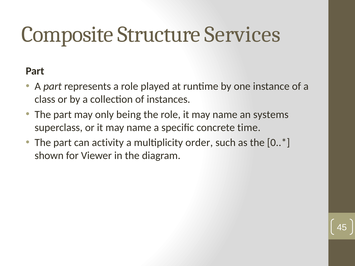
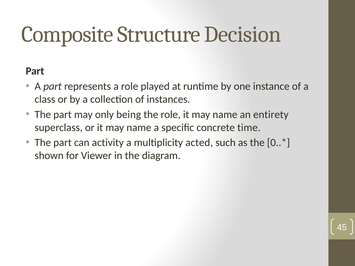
Services: Services -> Decision
systems: systems -> entirety
order: order -> acted
